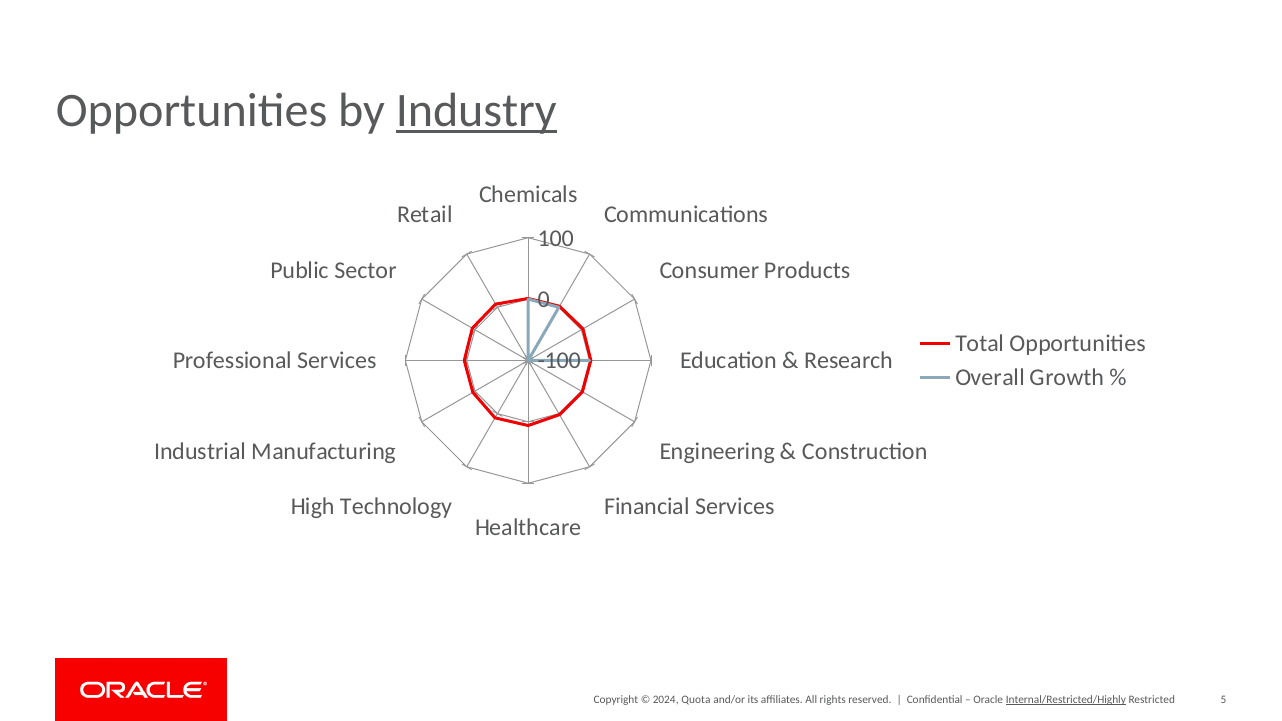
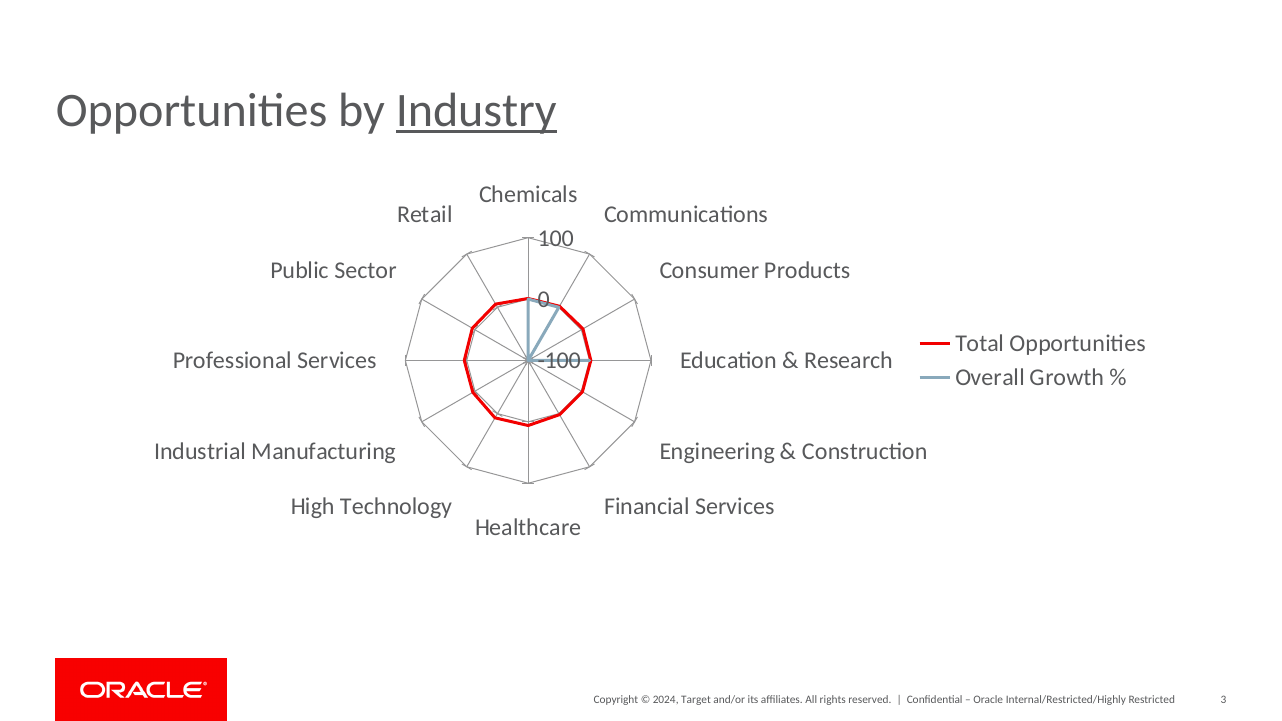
Quota: Quota -> Target
Internal/Restricted/Highly underline: present -> none
5: 5 -> 3
